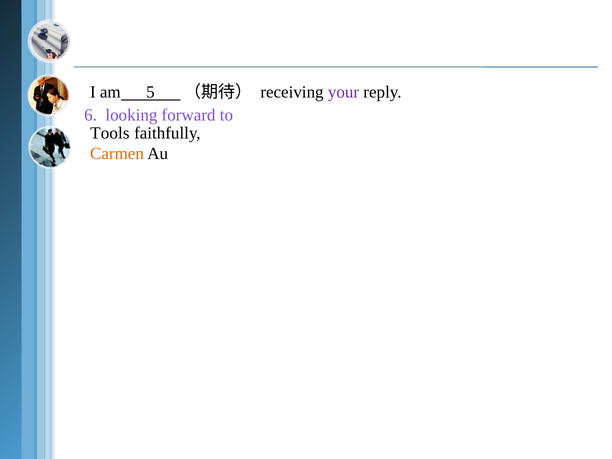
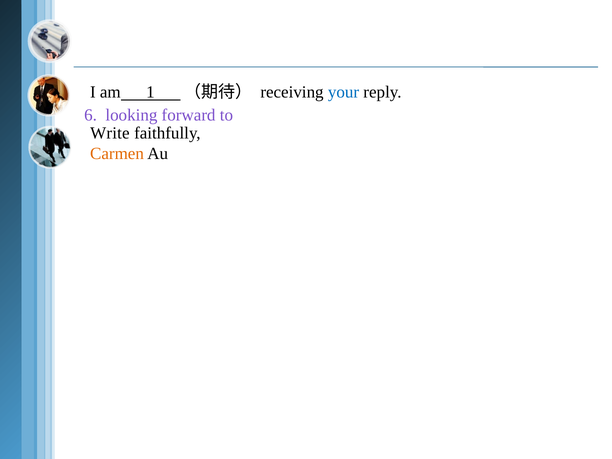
5: 5 -> 1
your colour: purple -> blue
Tools: Tools -> Write
